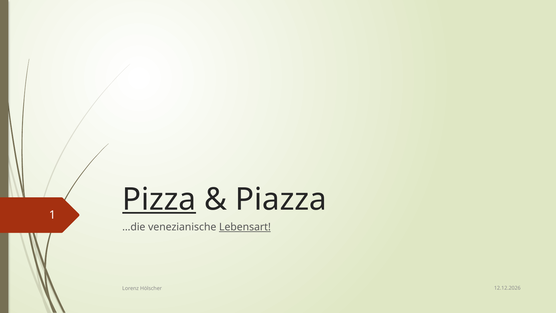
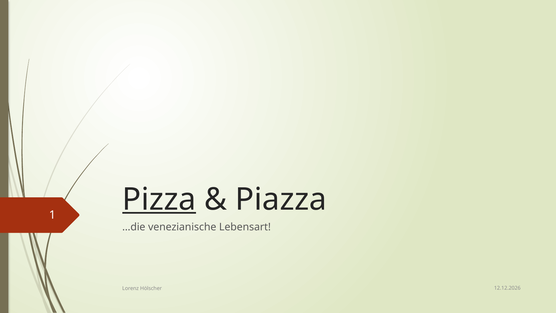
Lebensart underline: present -> none
